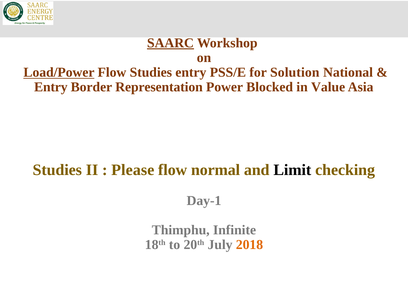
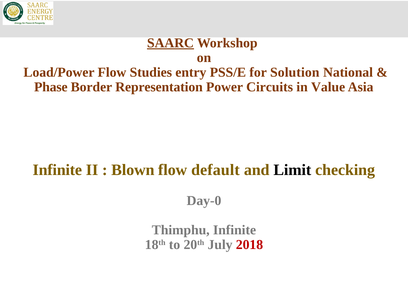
Load/Power underline: present -> none
Entry at (51, 87): Entry -> Phase
Blocked: Blocked -> Circuits
Studies at (57, 170): Studies -> Infinite
Please: Please -> Blown
normal: normal -> default
Day-1: Day-1 -> Day-0
2018 colour: orange -> red
